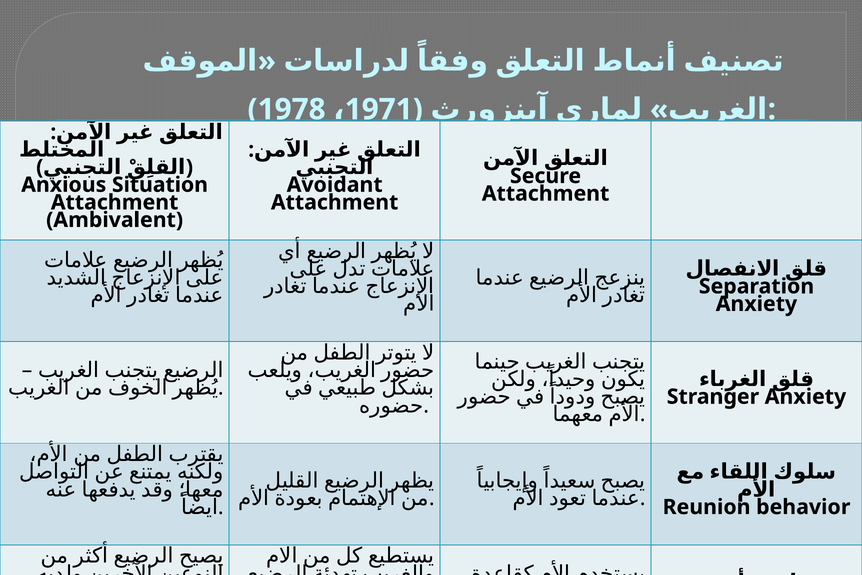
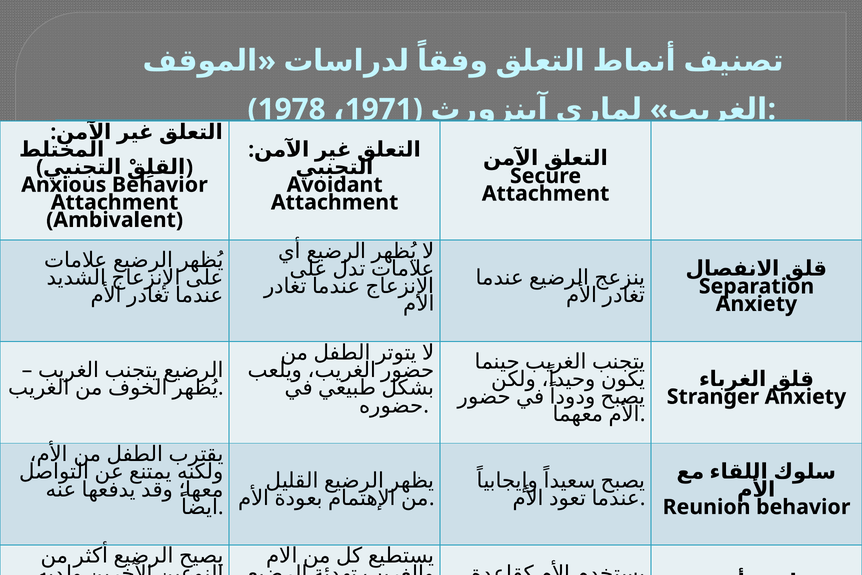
Anxious Situation: Situation -> Behavior
